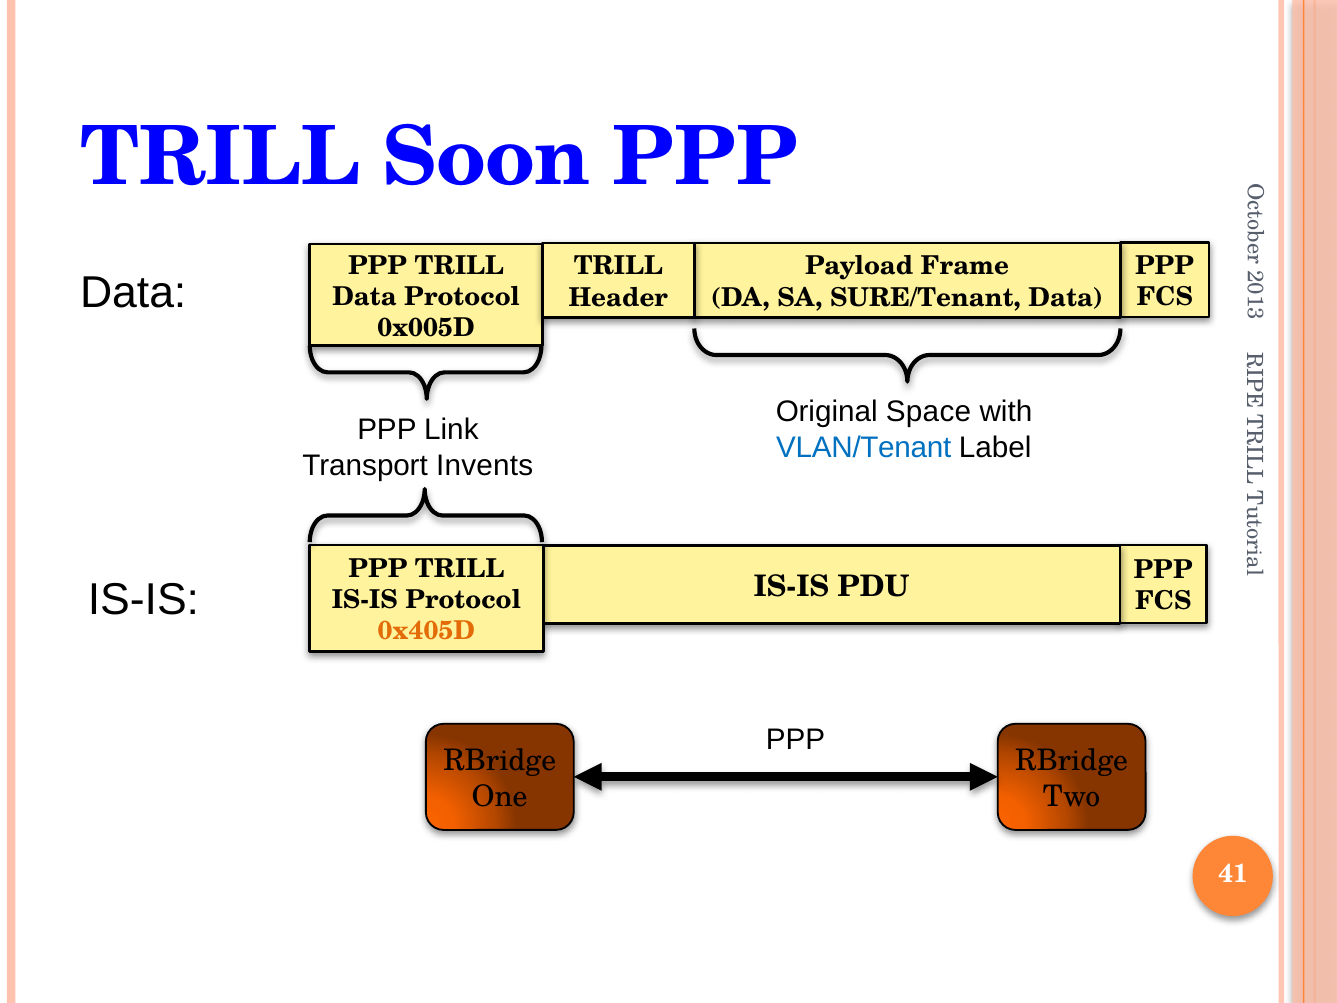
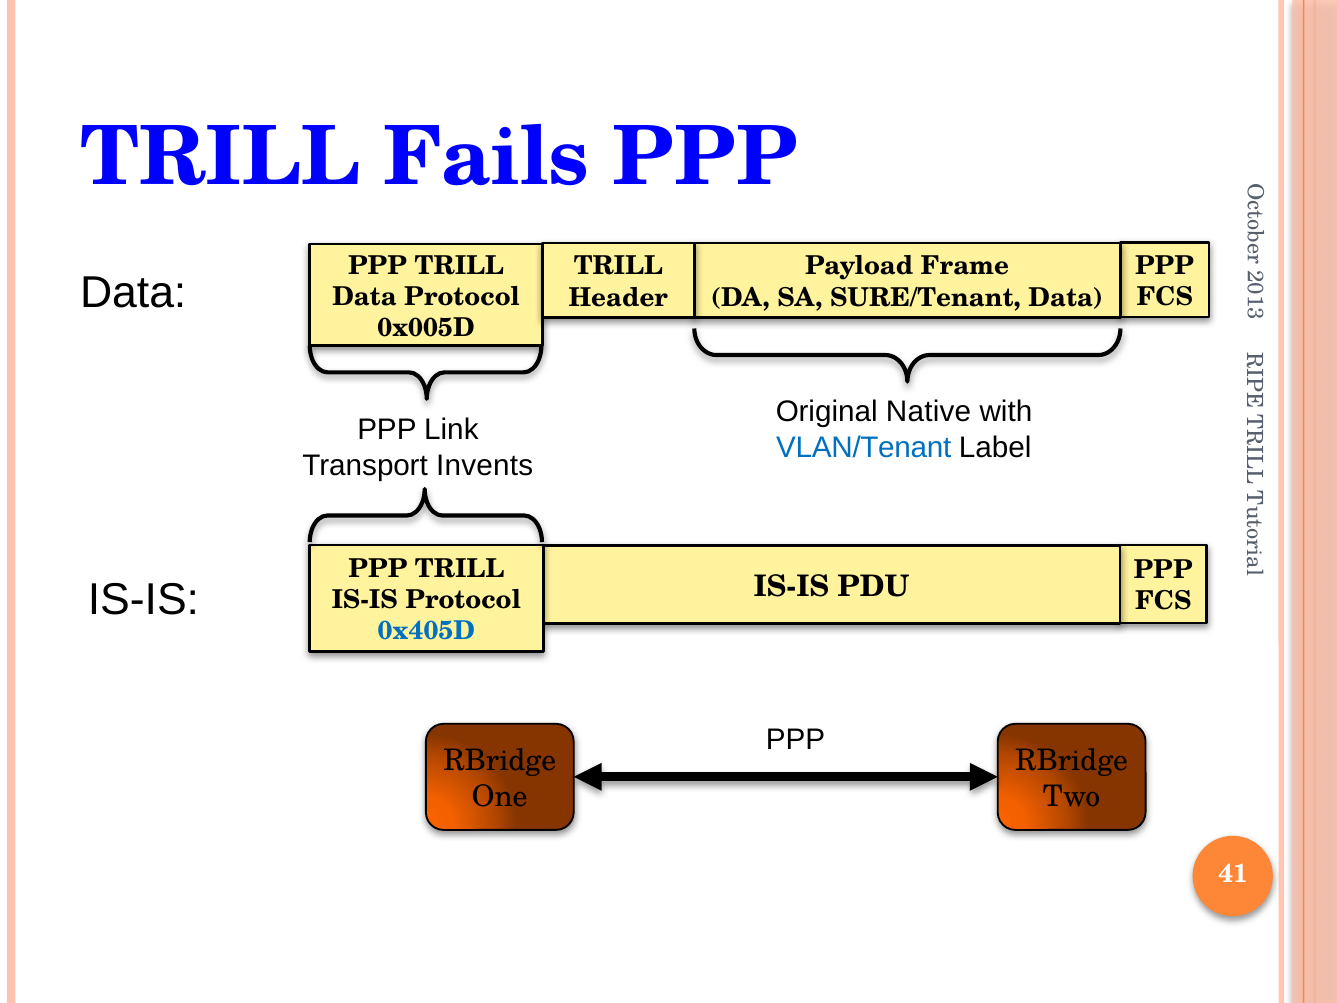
Soon: Soon -> Fails
Space: Space -> Native
0x405D colour: orange -> blue
